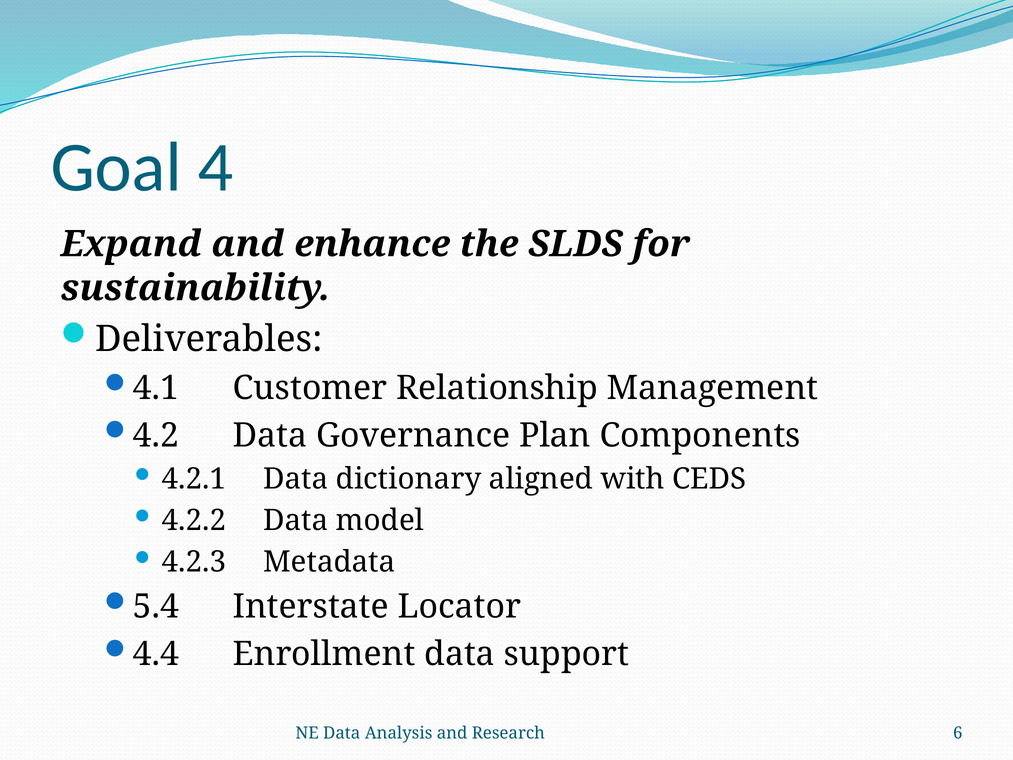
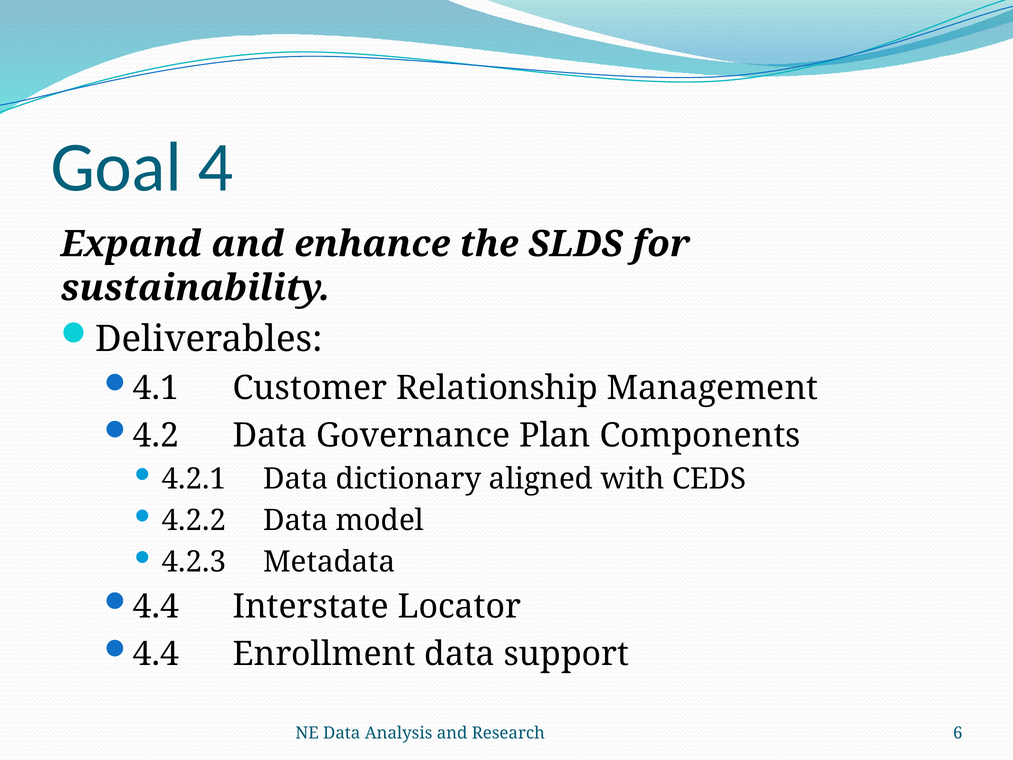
5.4 at (156, 607): 5.4 -> 4.4
